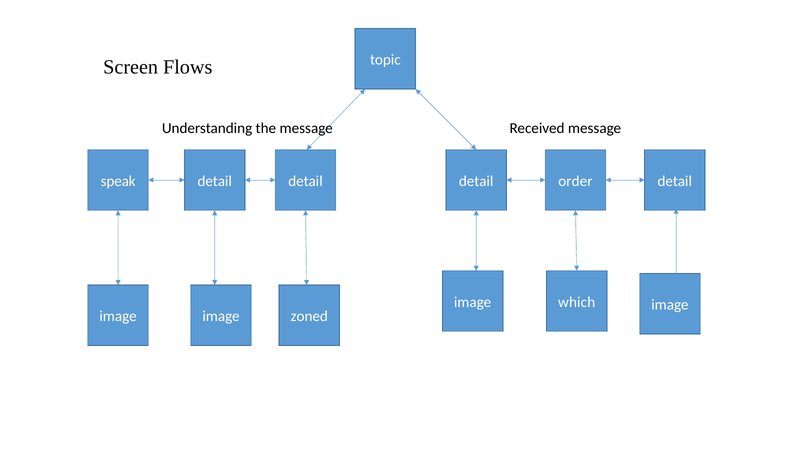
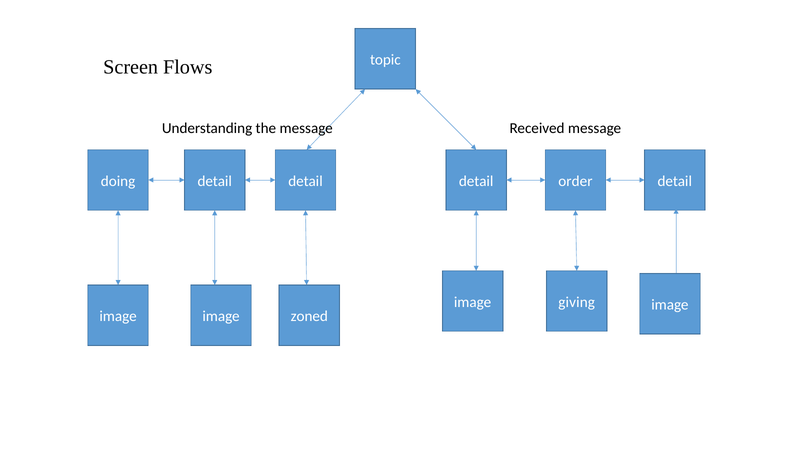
speak: speak -> doing
which: which -> giving
